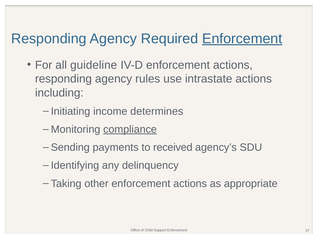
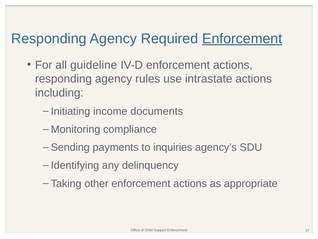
determines: determines -> documents
compliance underline: present -> none
received: received -> inquiries
